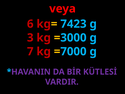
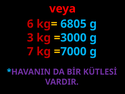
7423: 7423 -> 6805
